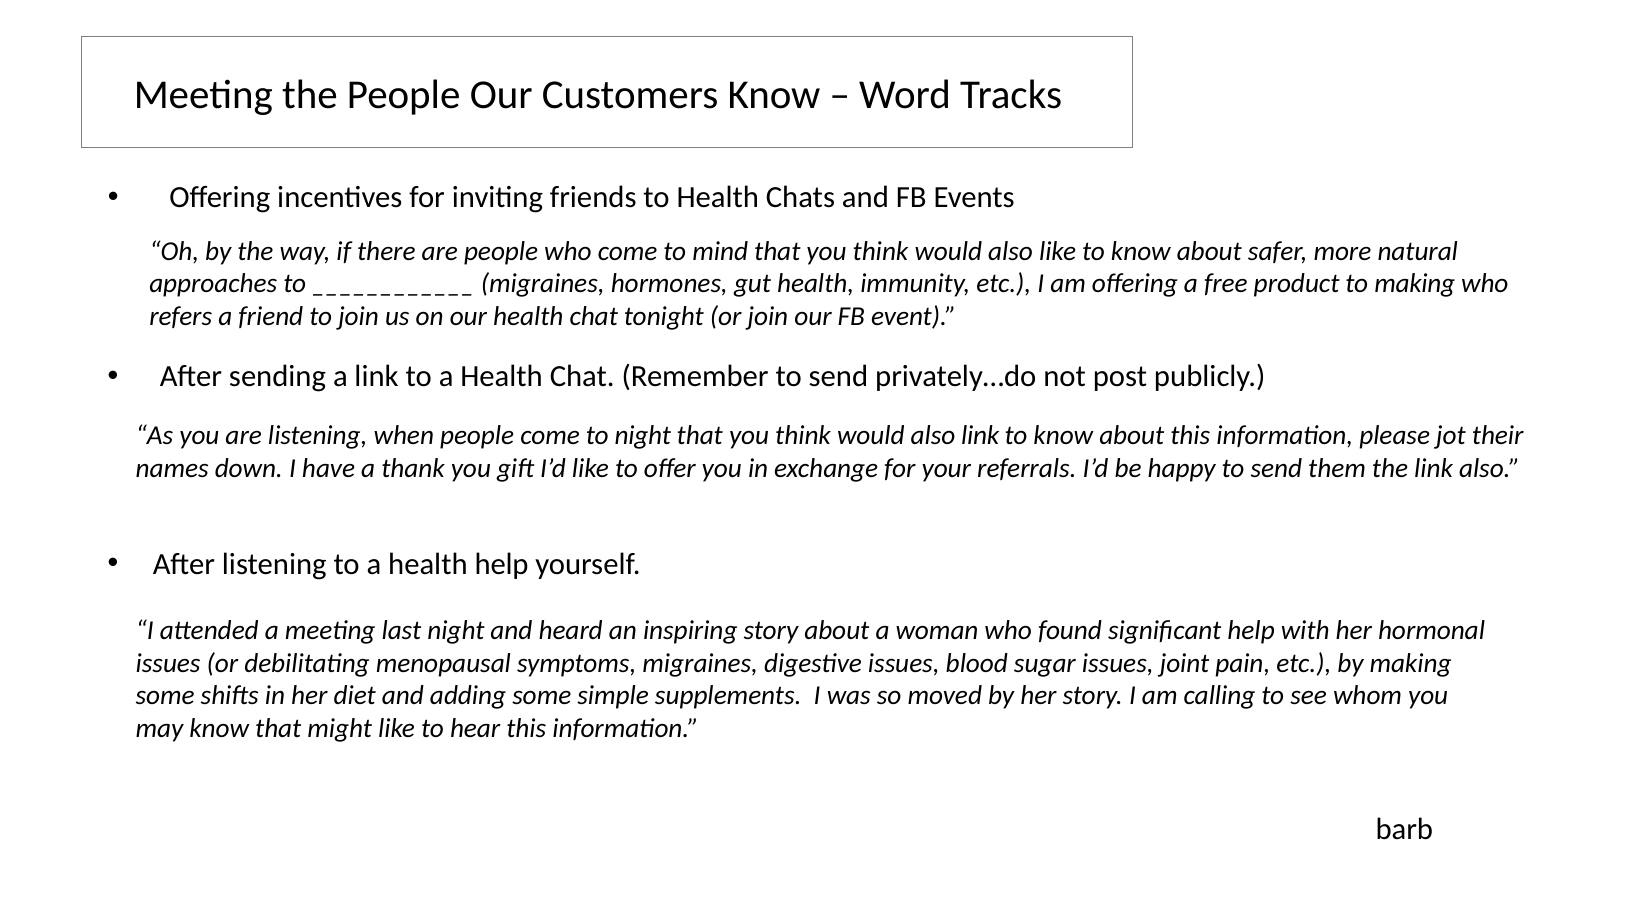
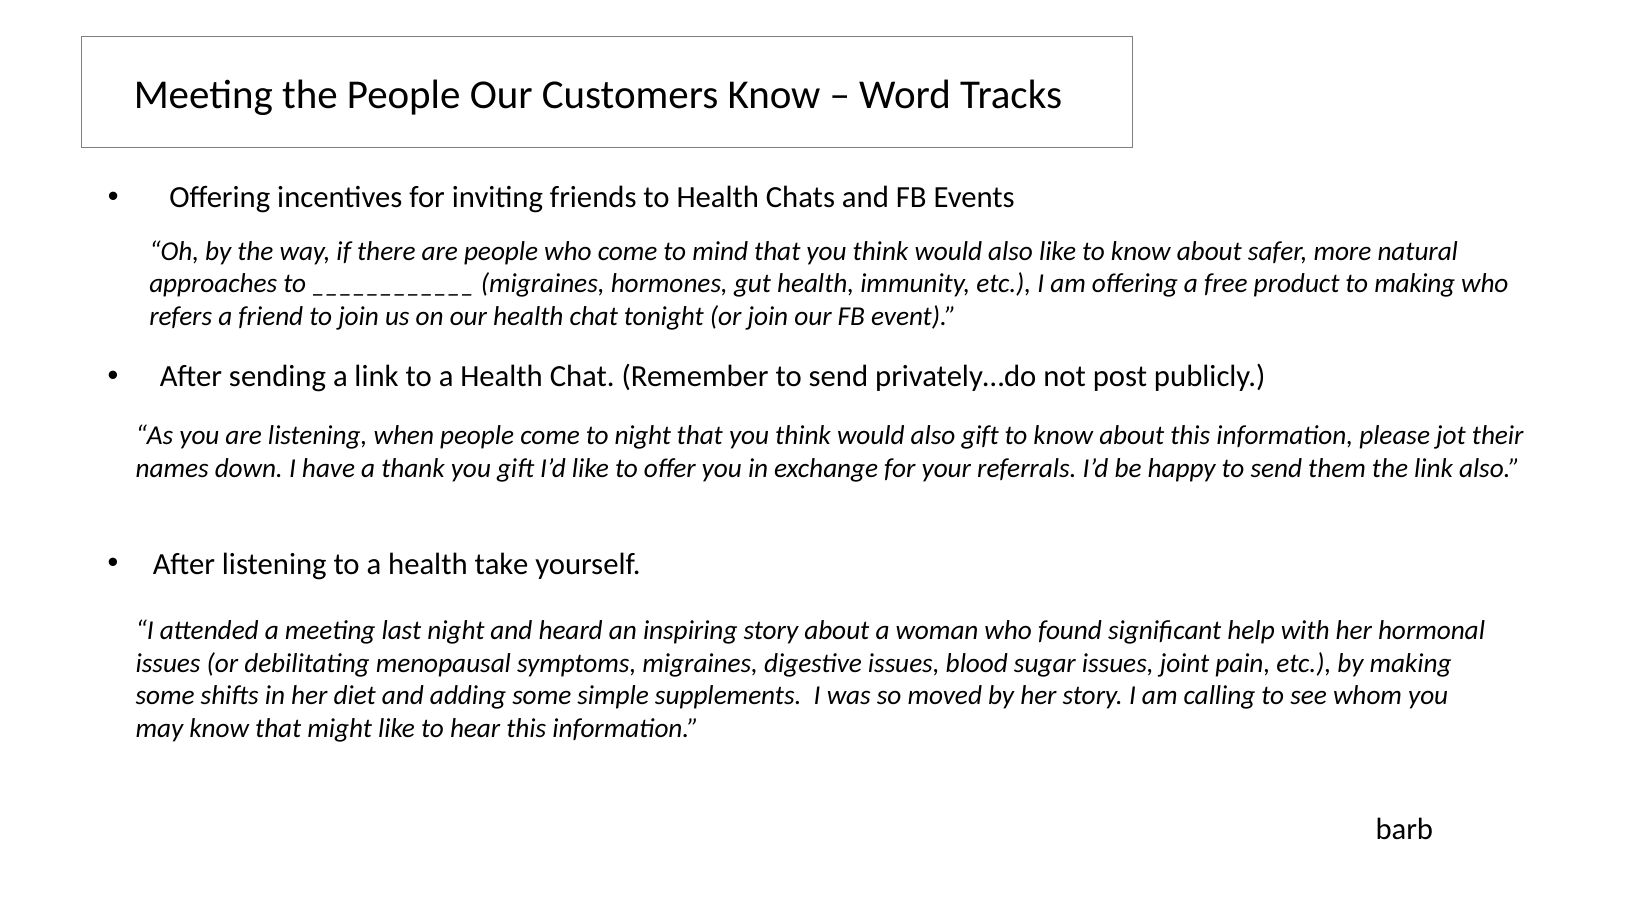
also link: link -> gift
health help: help -> take
